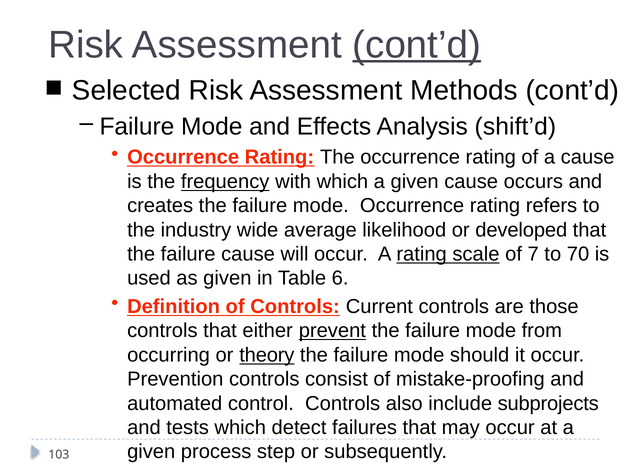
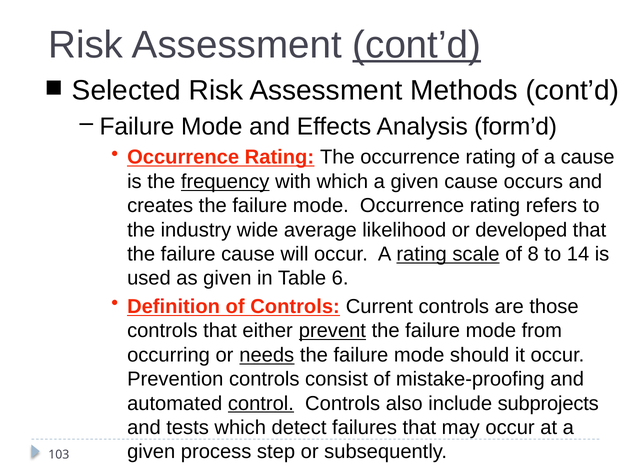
shift’d: shift’d -> form’d
7: 7 -> 8
70: 70 -> 14
theory: theory -> needs
control underline: none -> present
